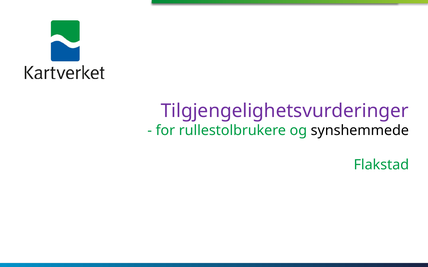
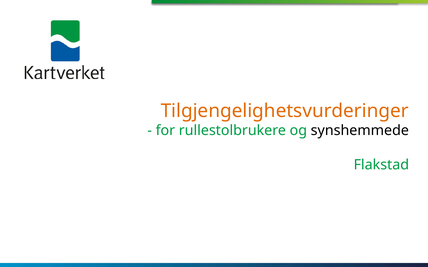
Tilgjengelighetsvurderinger colour: purple -> orange
